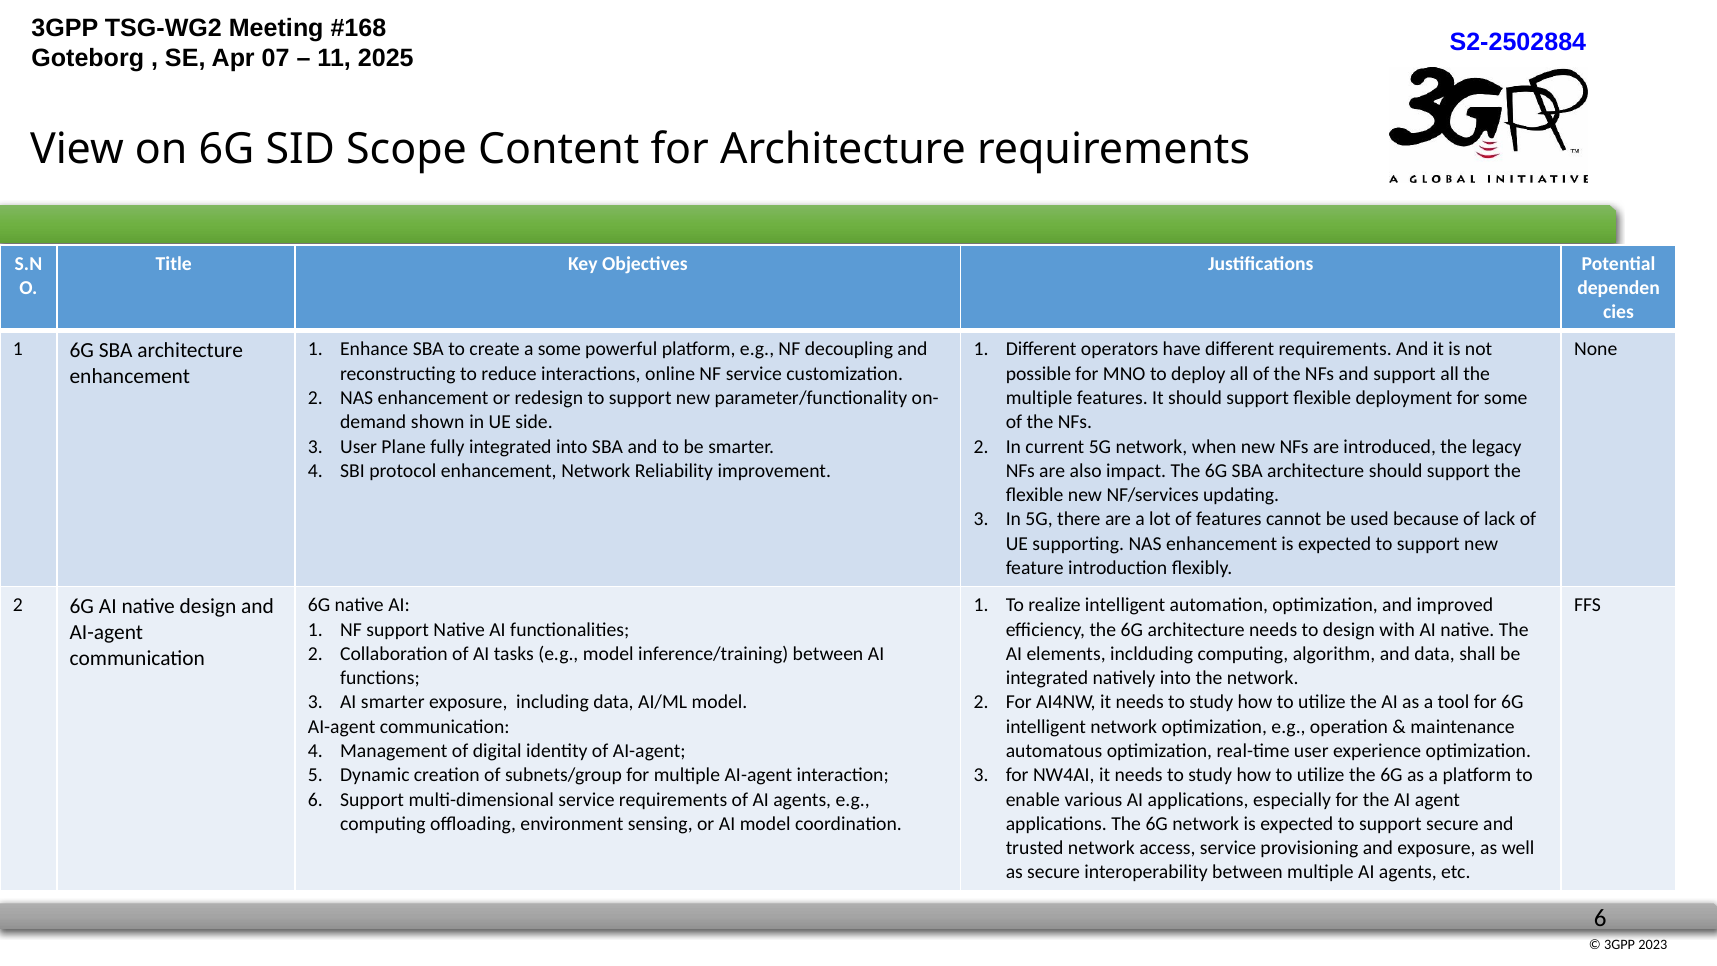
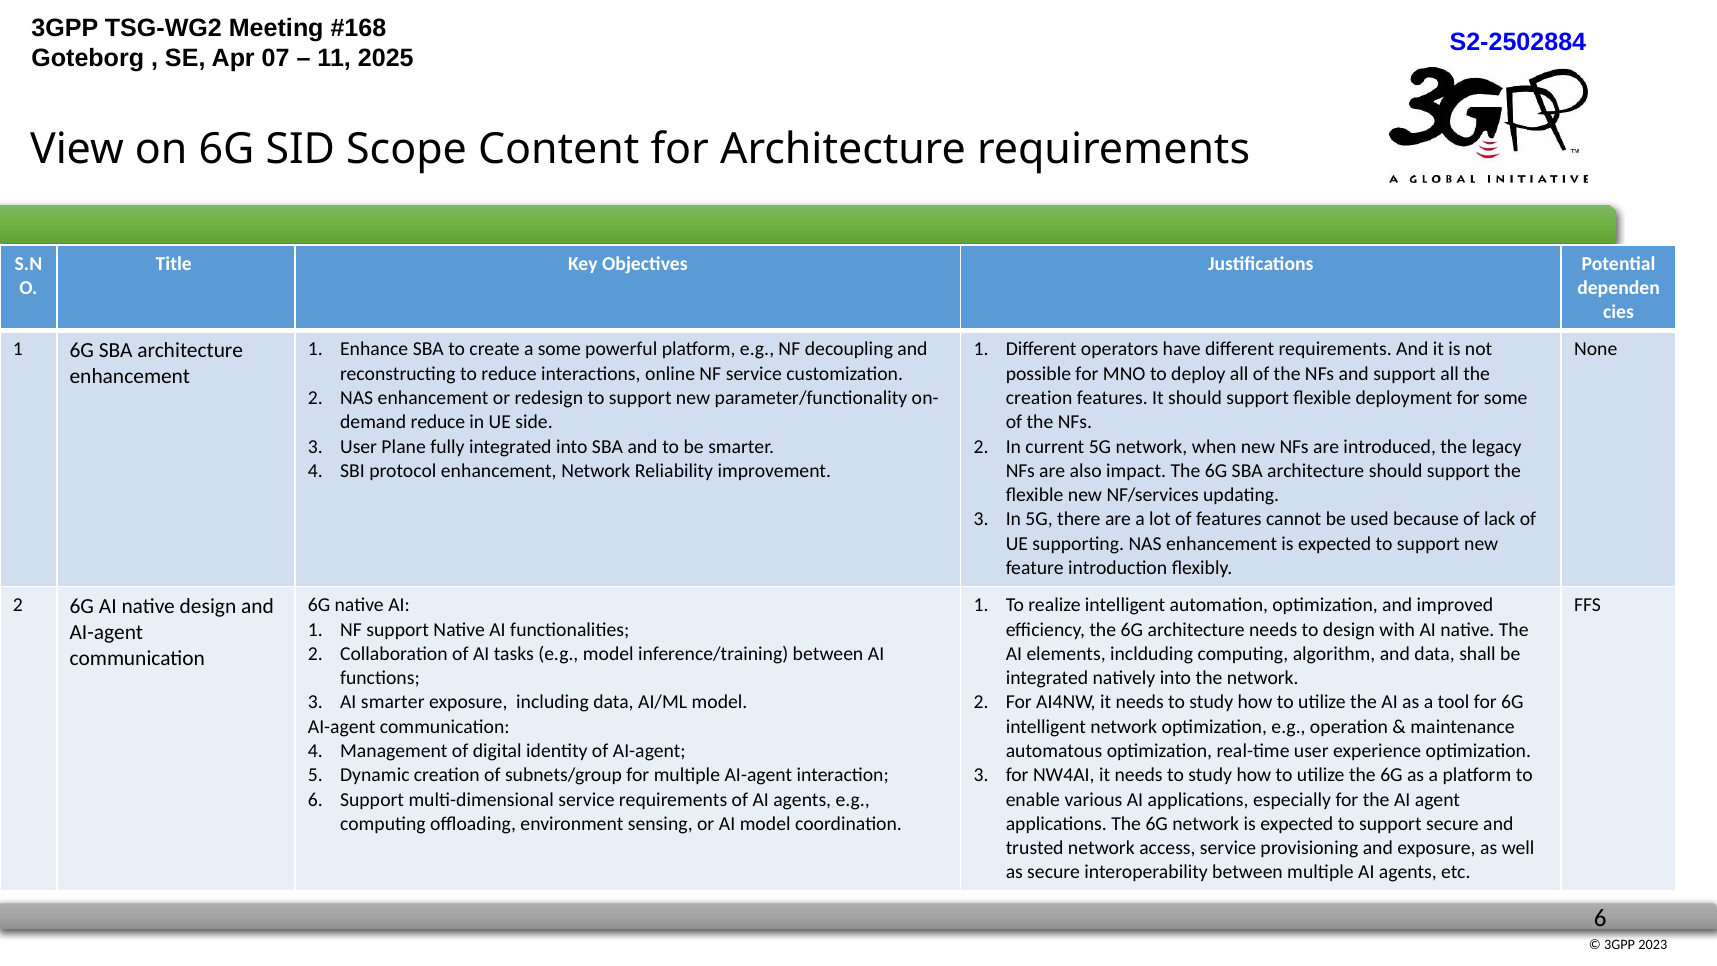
multiple at (1039, 398): multiple -> creation
shown at (438, 422): shown -> reduce
